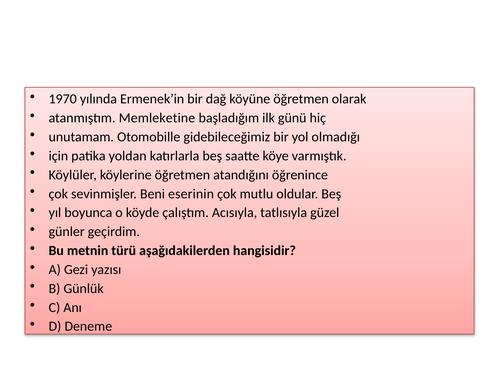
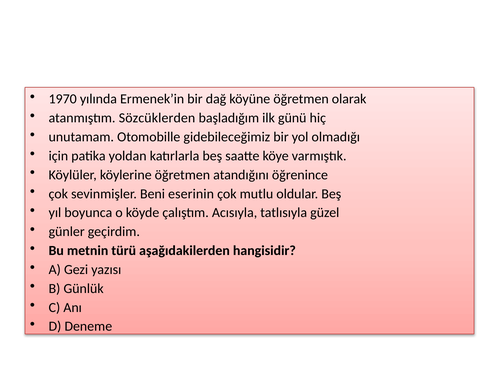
Memleketine: Memleketine -> Sözcüklerden
